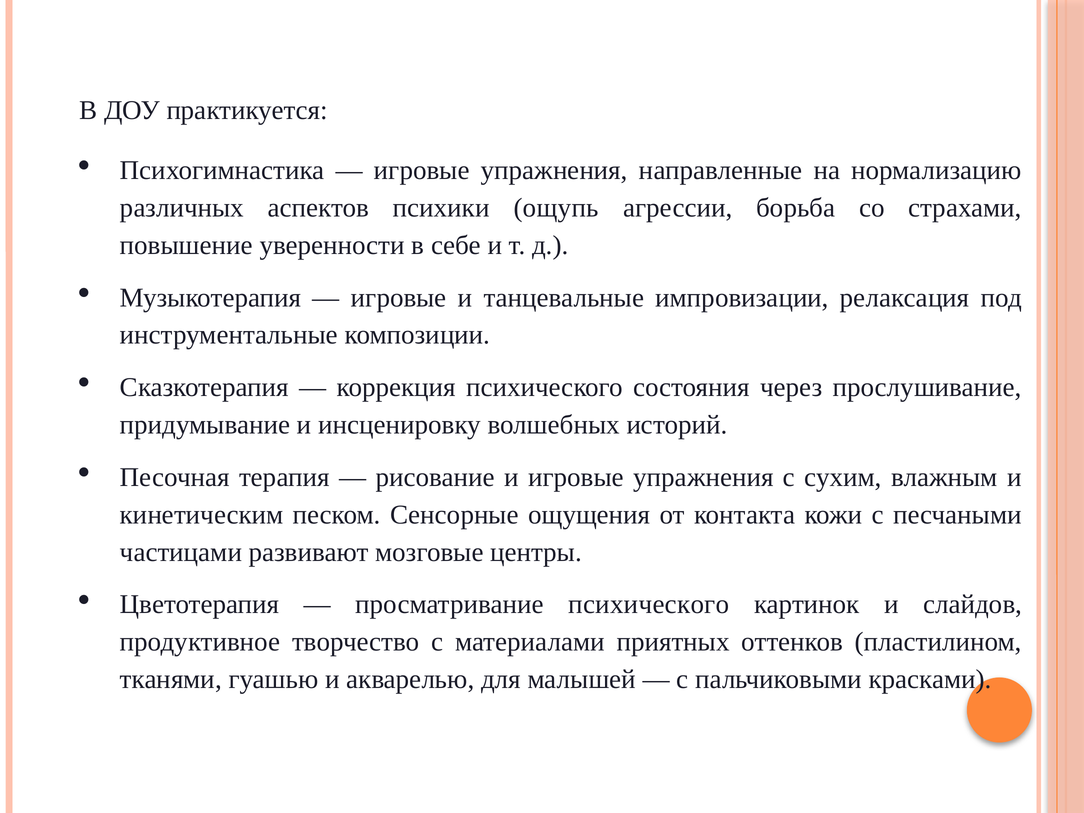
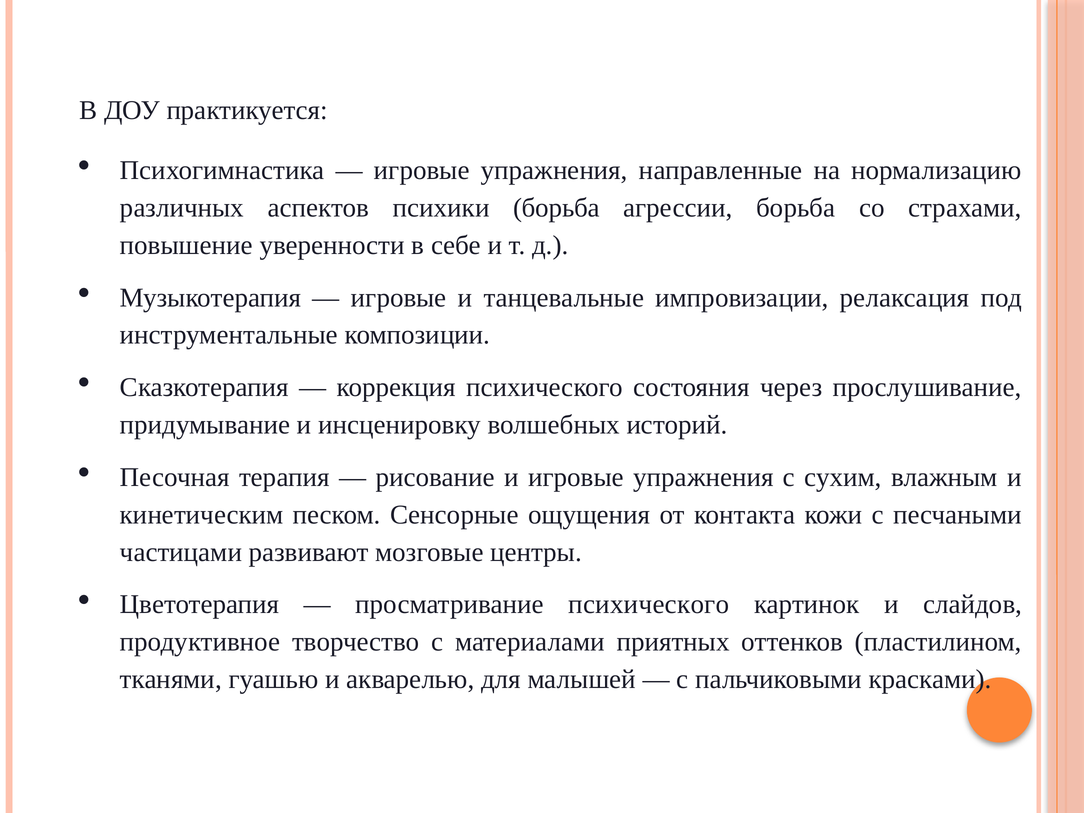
психики ощупь: ощупь -> борьба
